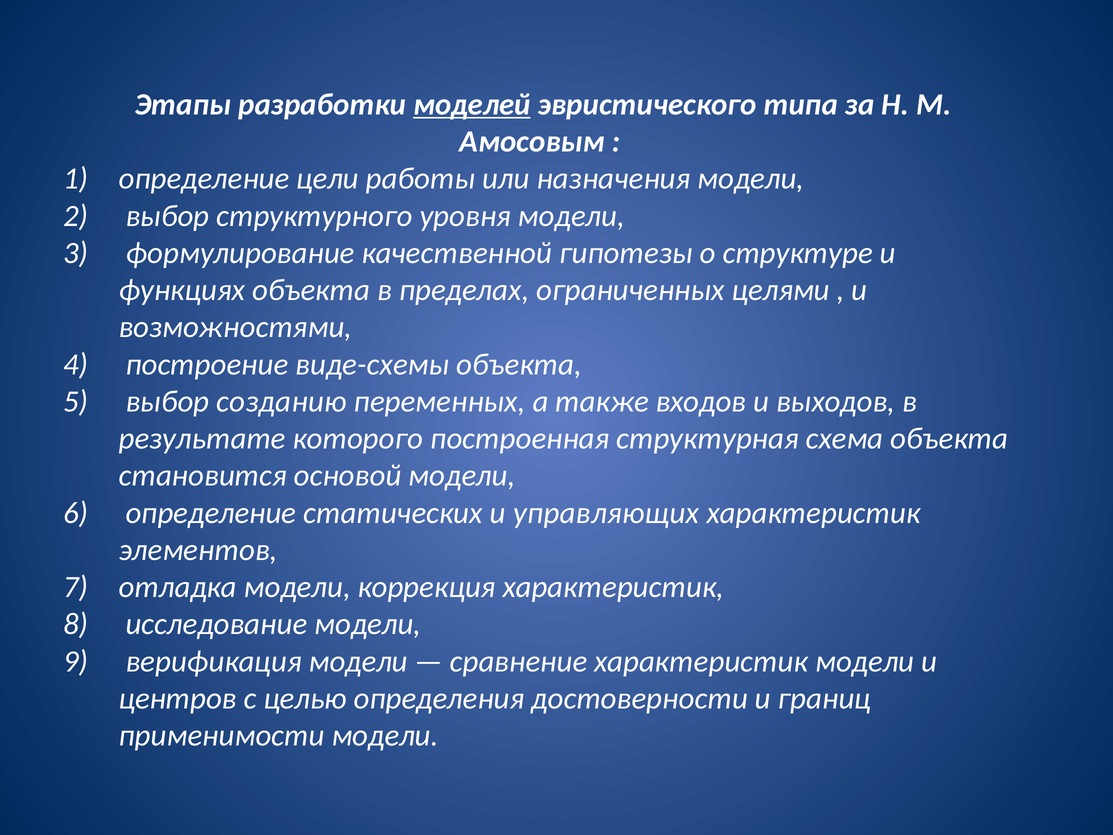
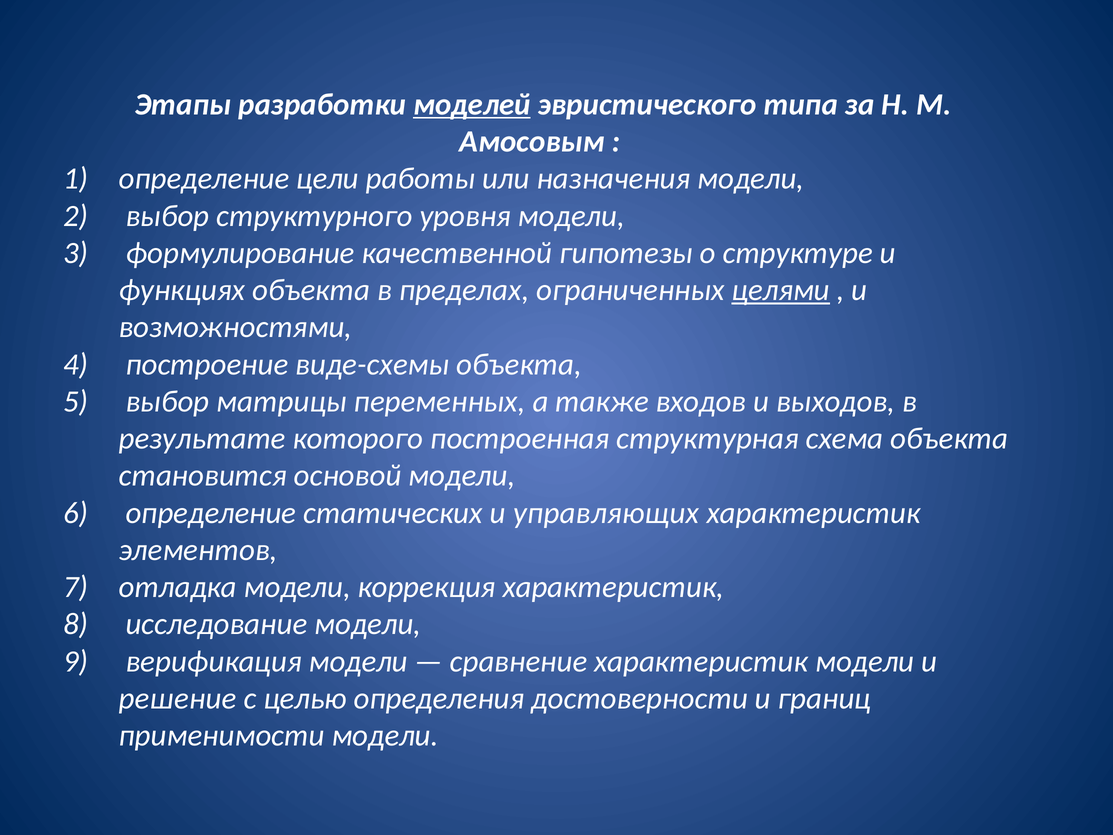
целями underline: none -> present
созданию: созданию -> матрицы
центров: центров -> решение
